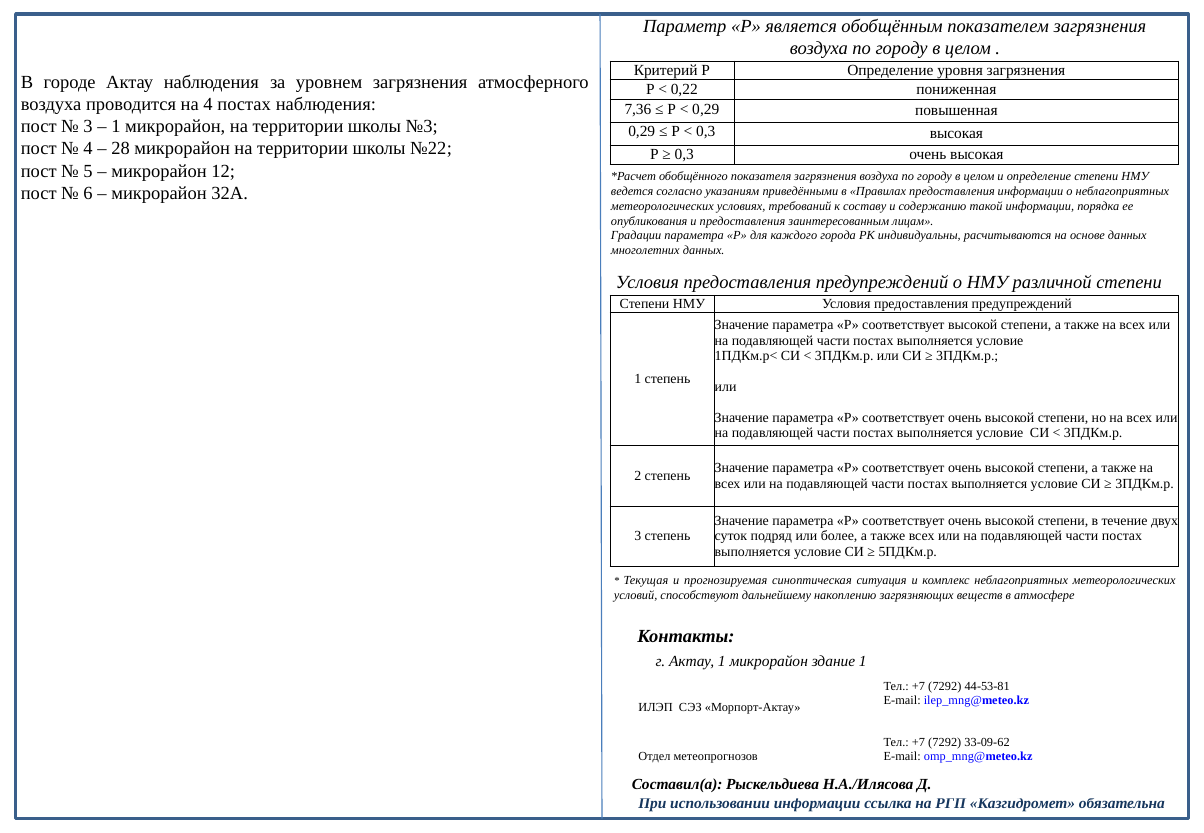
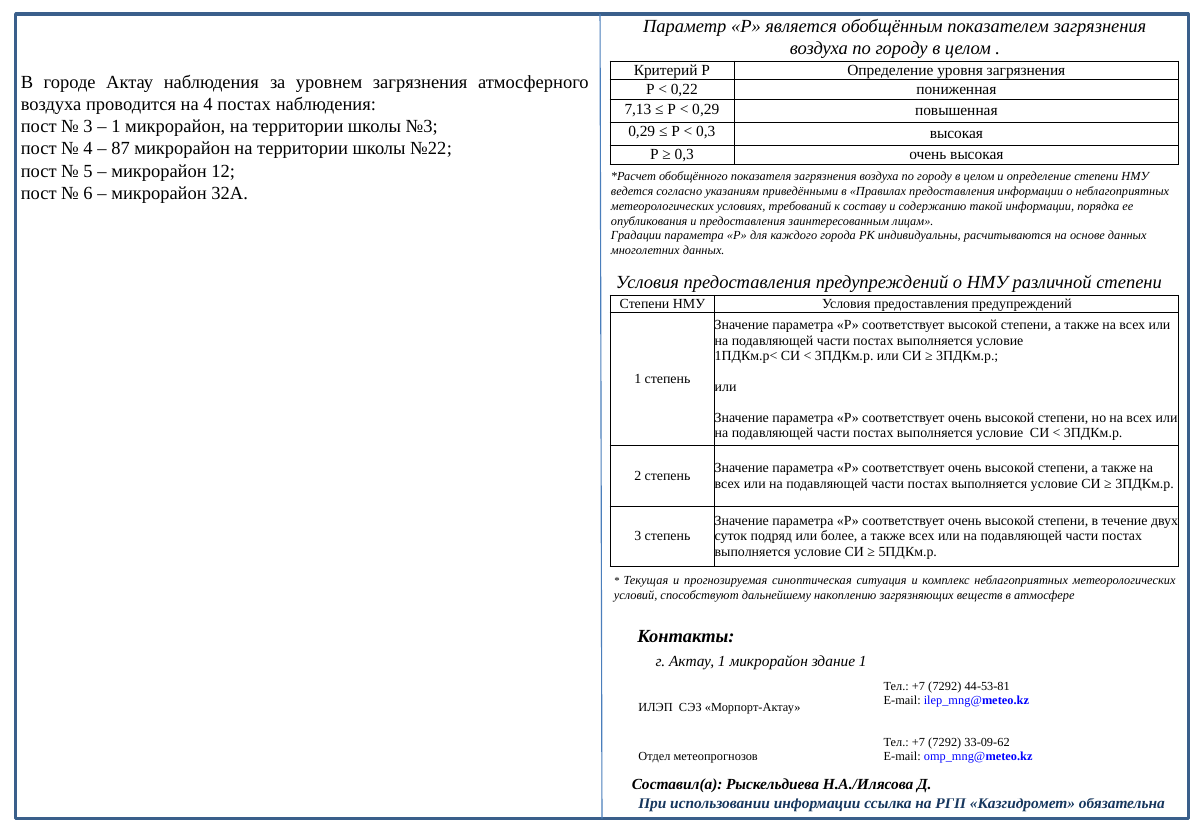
7,36: 7,36 -> 7,13
28: 28 -> 87
